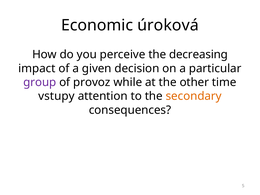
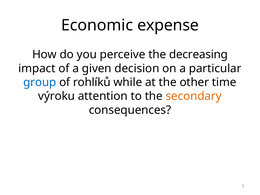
úroková: úroková -> expense
group colour: purple -> blue
provoz: provoz -> rohlíků
vstupy: vstupy -> výroku
